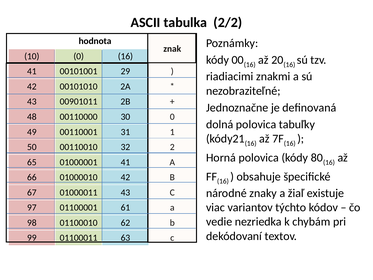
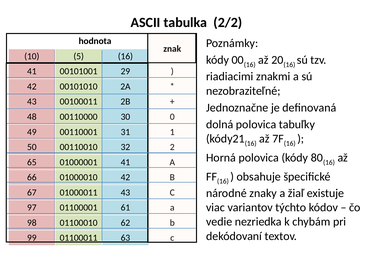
10 0: 0 -> 5
00901011: 00901011 -> 00100011
